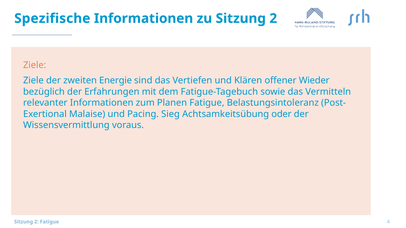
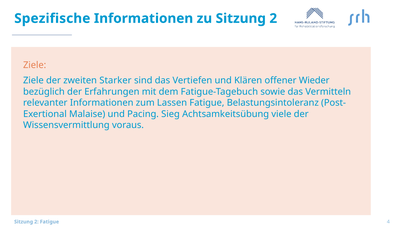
Energie: Energie -> Starker
Planen: Planen -> Lassen
oder: oder -> viele
